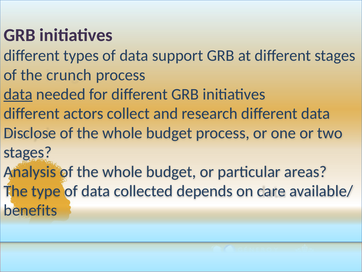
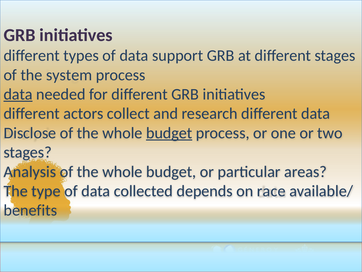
crunch: crunch -> system
budget at (169, 133) underline: none -> present
care: care -> race
